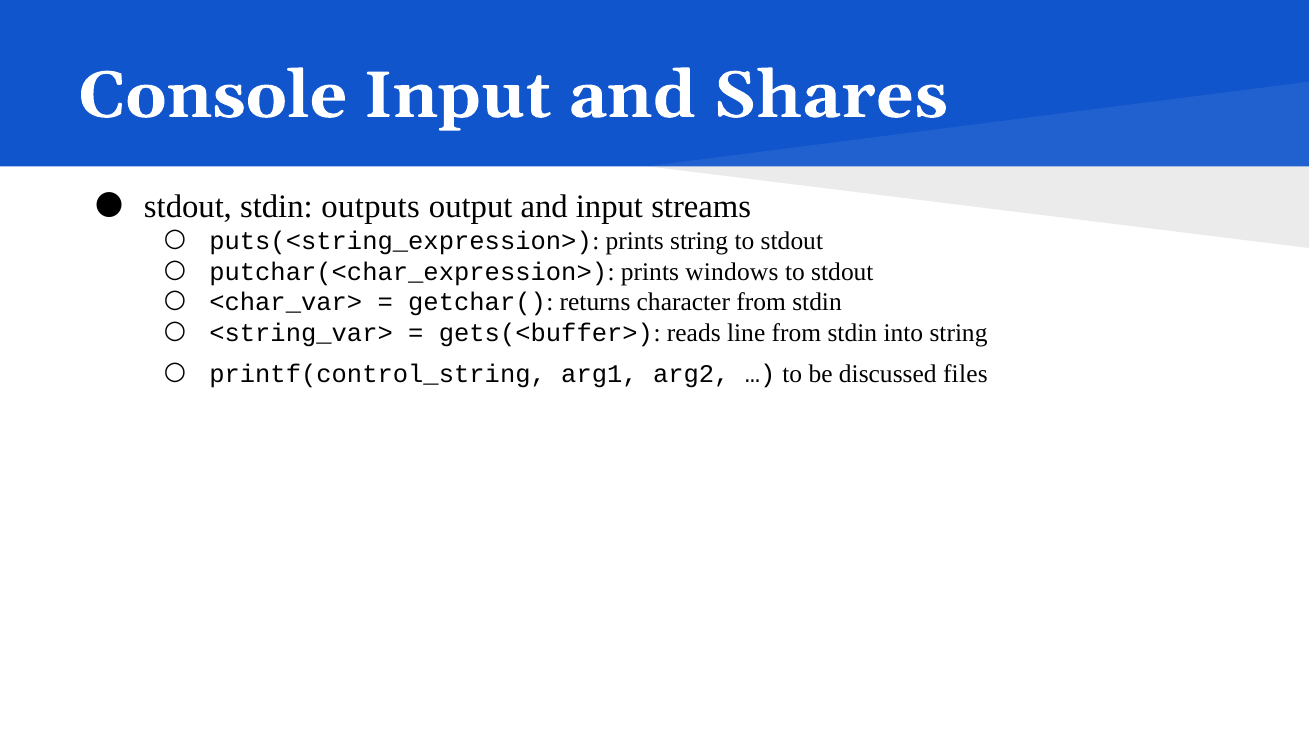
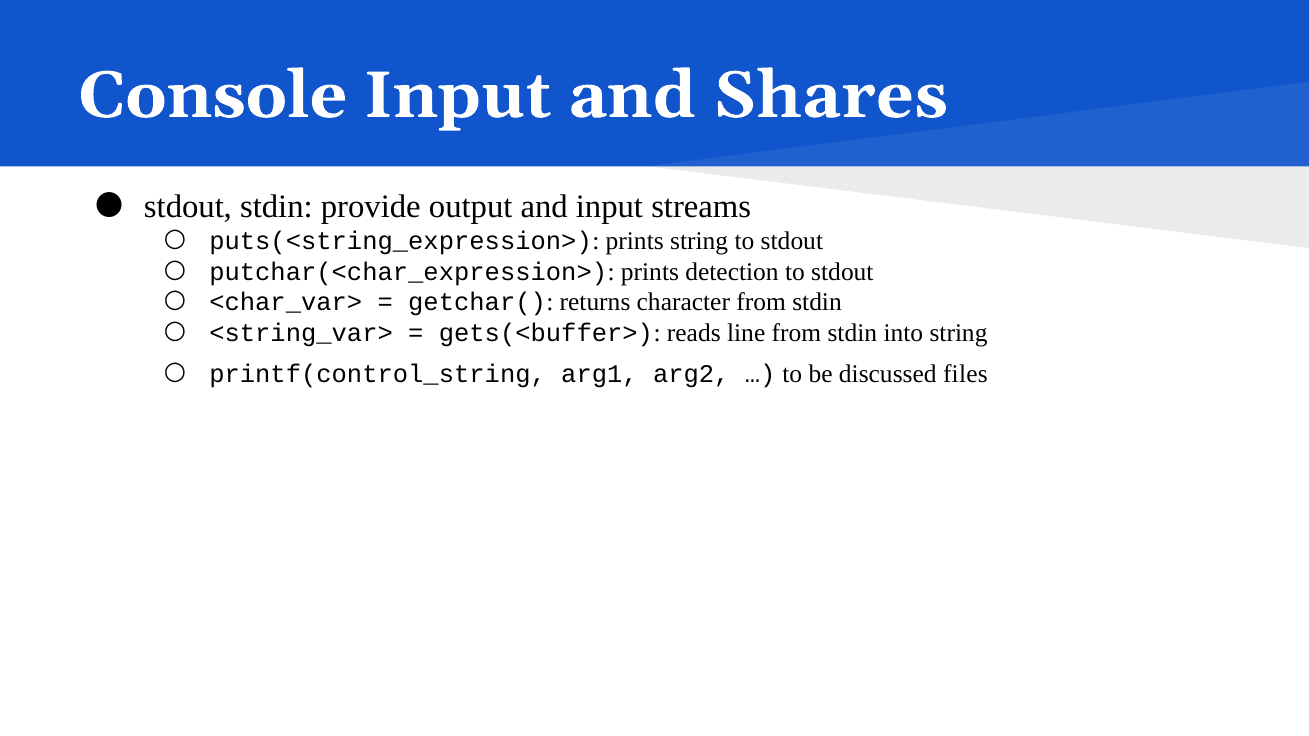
outputs: outputs -> provide
windows: windows -> detection
